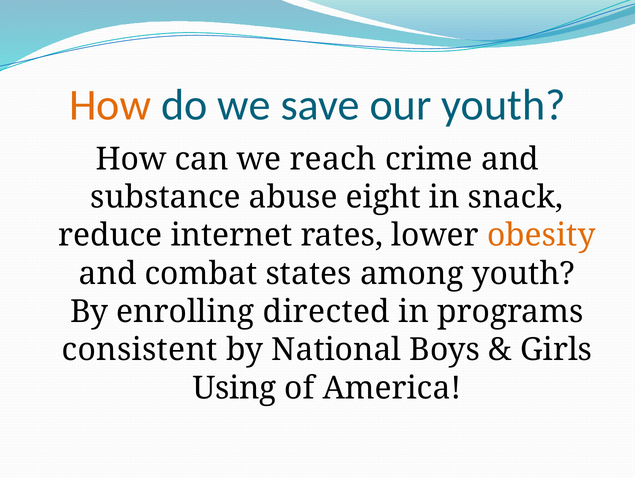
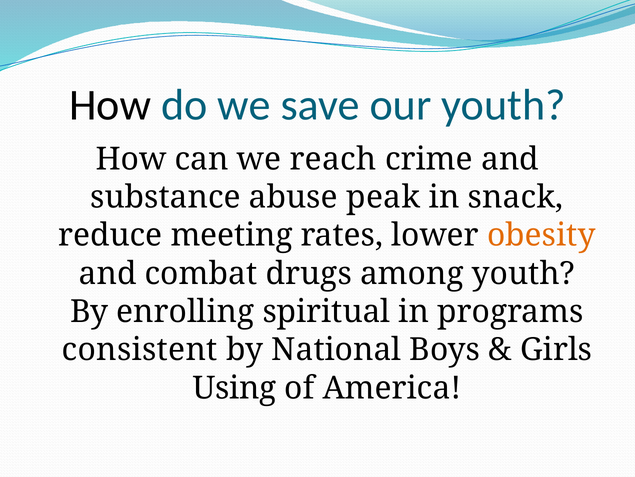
How at (110, 105) colour: orange -> black
eight: eight -> peak
internet: internet -> meeting
states: states -> drugs
directed: directed -> spiritual
